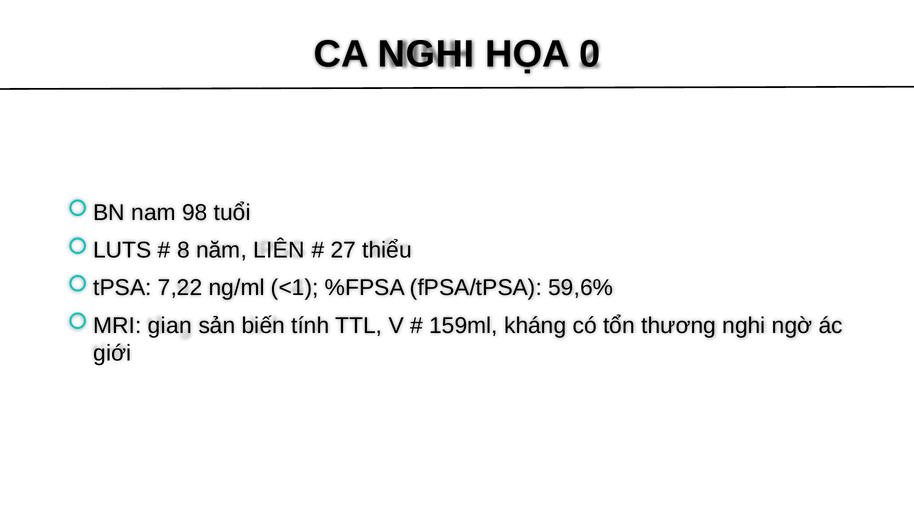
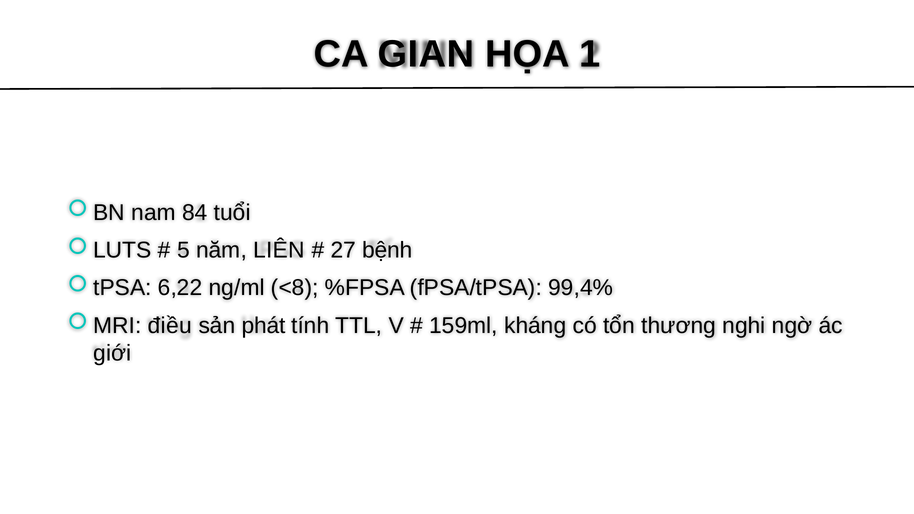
CA NGHI: NGHI -> GIAN
0: 0 -> 1
98: 98 -> 84
8: 8 -> 5
thiểu: thiểu -> bệnh
7,22: 7,22 -> 6,22
<1: <1 -> <8
59,6%: 59,6% -> 99,4%
gian: gian -> điều
biến: biến -> phát
